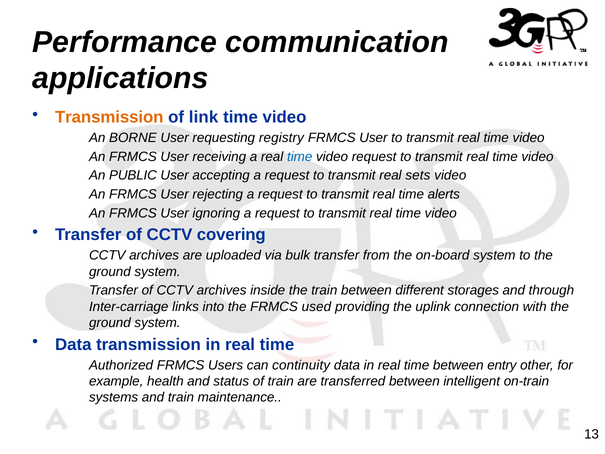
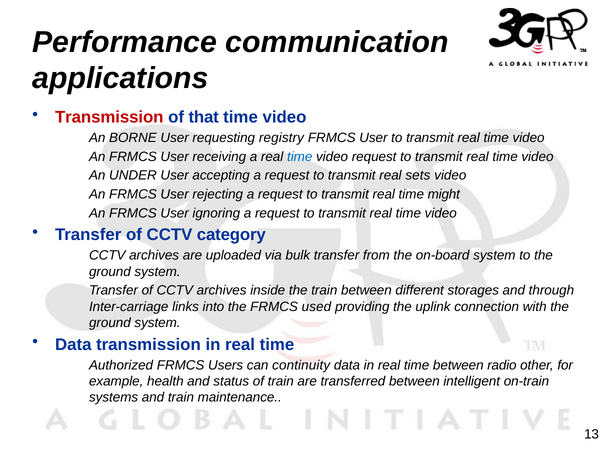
Transmission at (109, 117) colour: orange -> red
link: link -> that
PUBLIC: PUBLIC -> UNDER
alerts: alerts -> might
covering: covering -> category
entry: entry -> radio
